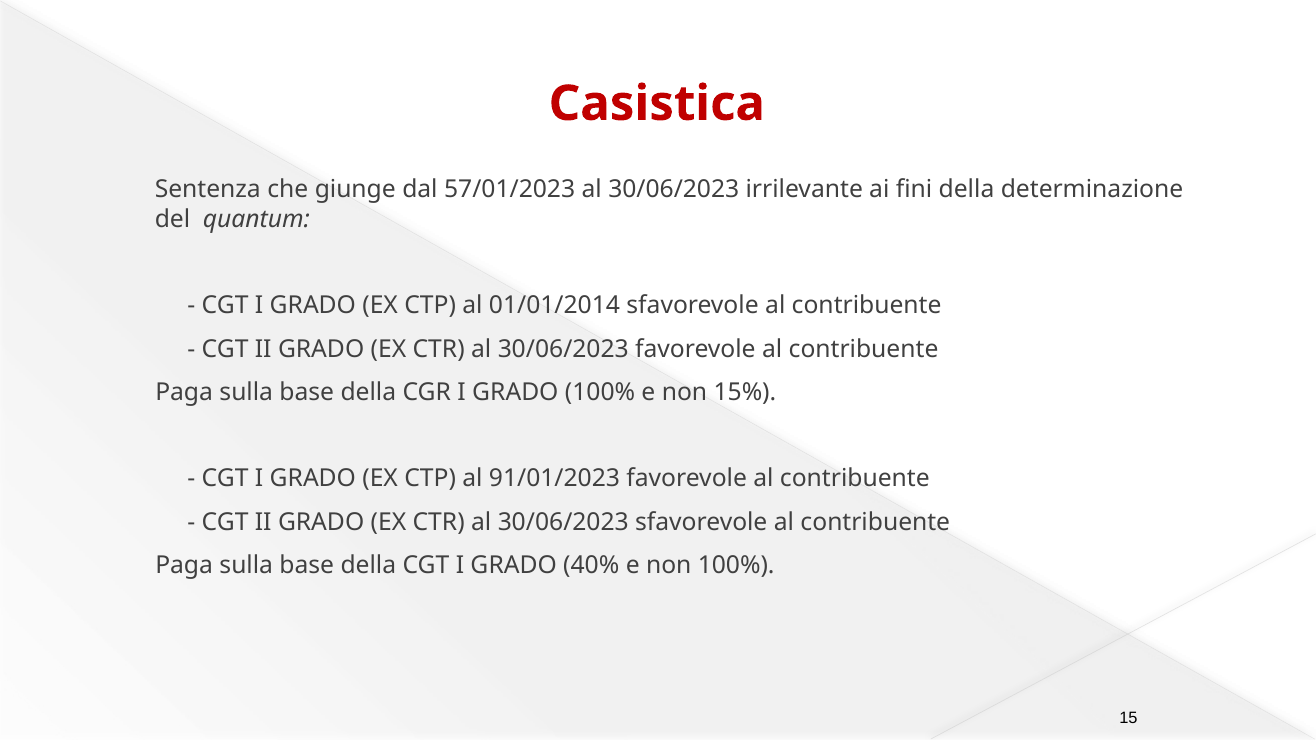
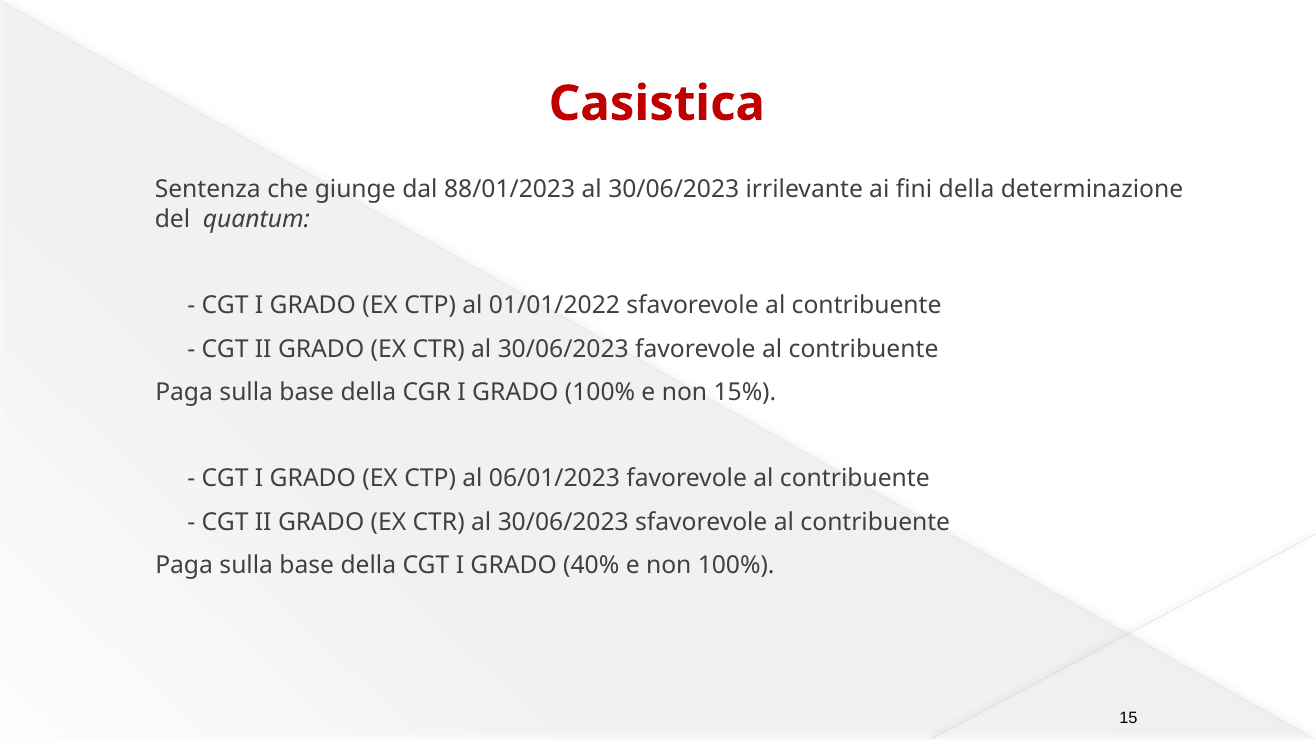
57/01/2023: 57/01/2023 -> 88/01/2023
01/01/2014: 01/01/2014 -> 01/01/2022
91/01/2023: 91/01/2023 -> 06/01/2023
